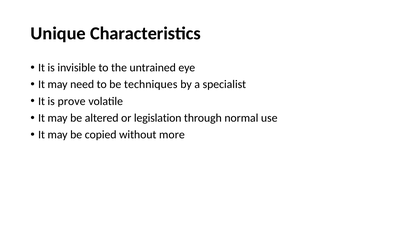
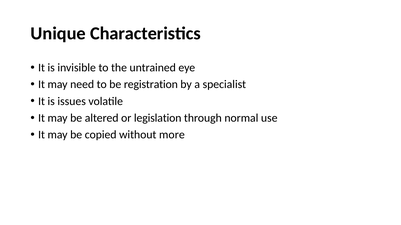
techniques: techniques -> registration
prove: prove -> issues
